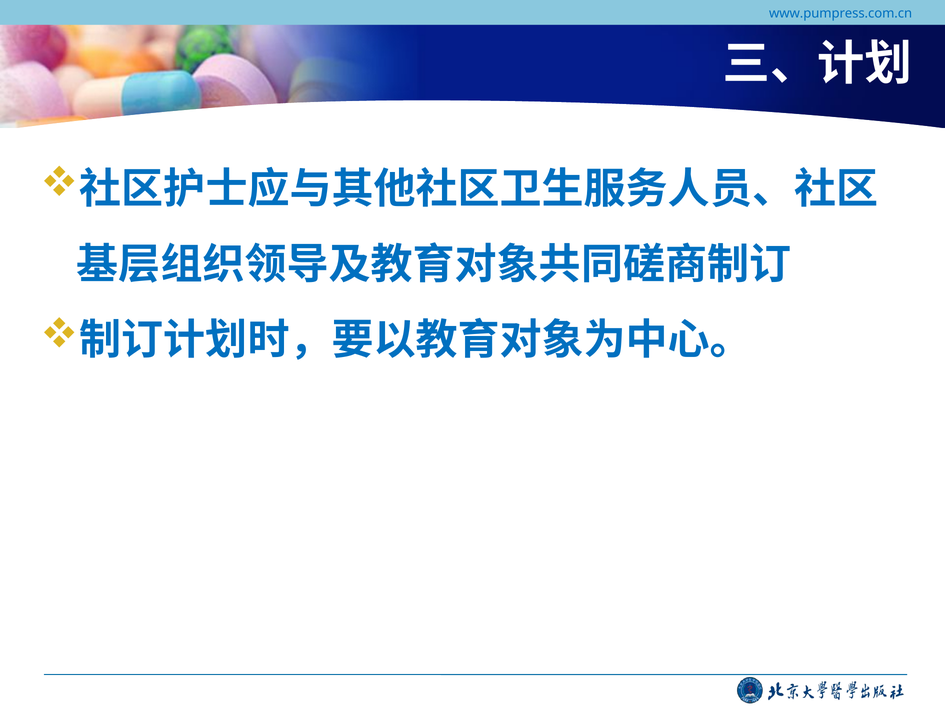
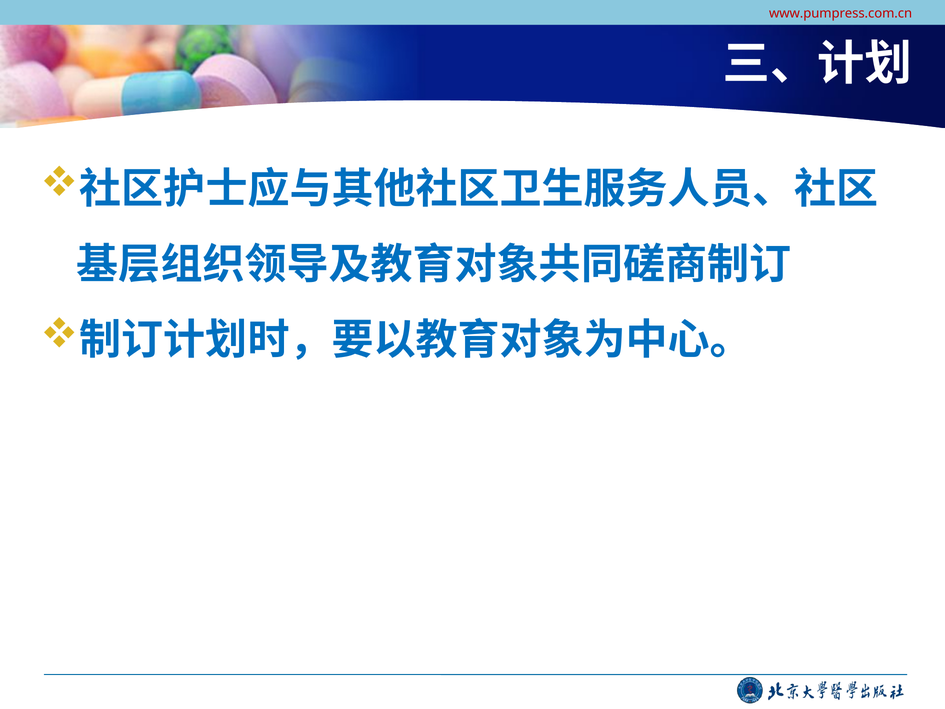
www.pumpress.com.cn colour: blue -> red
